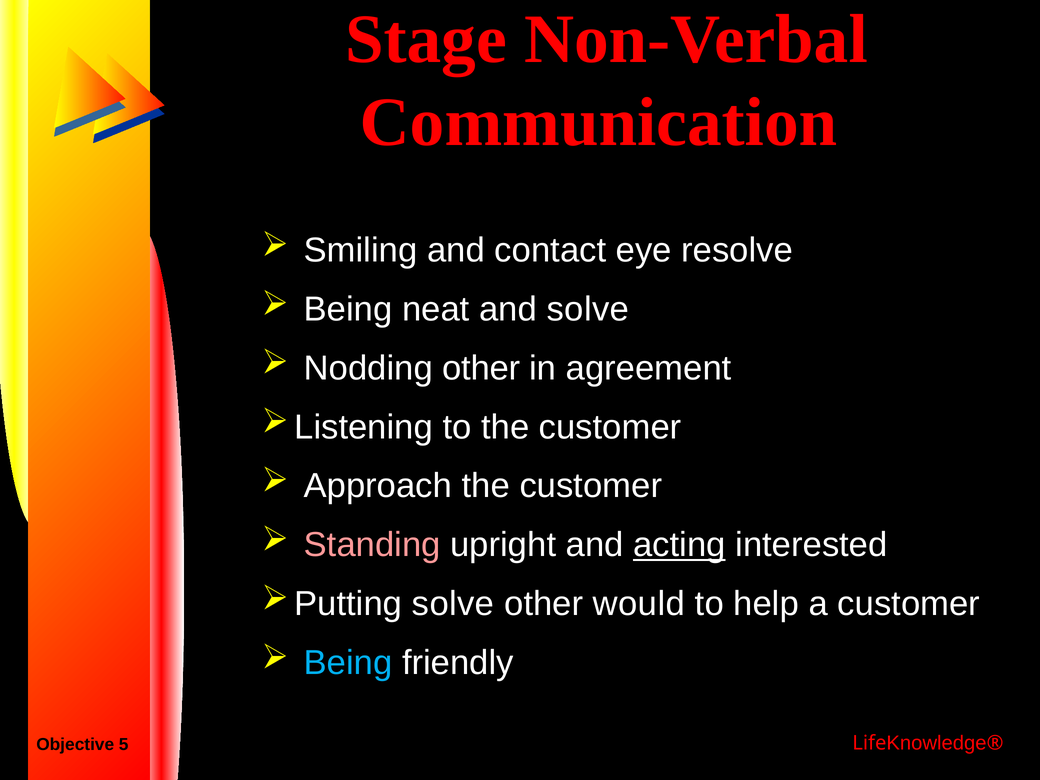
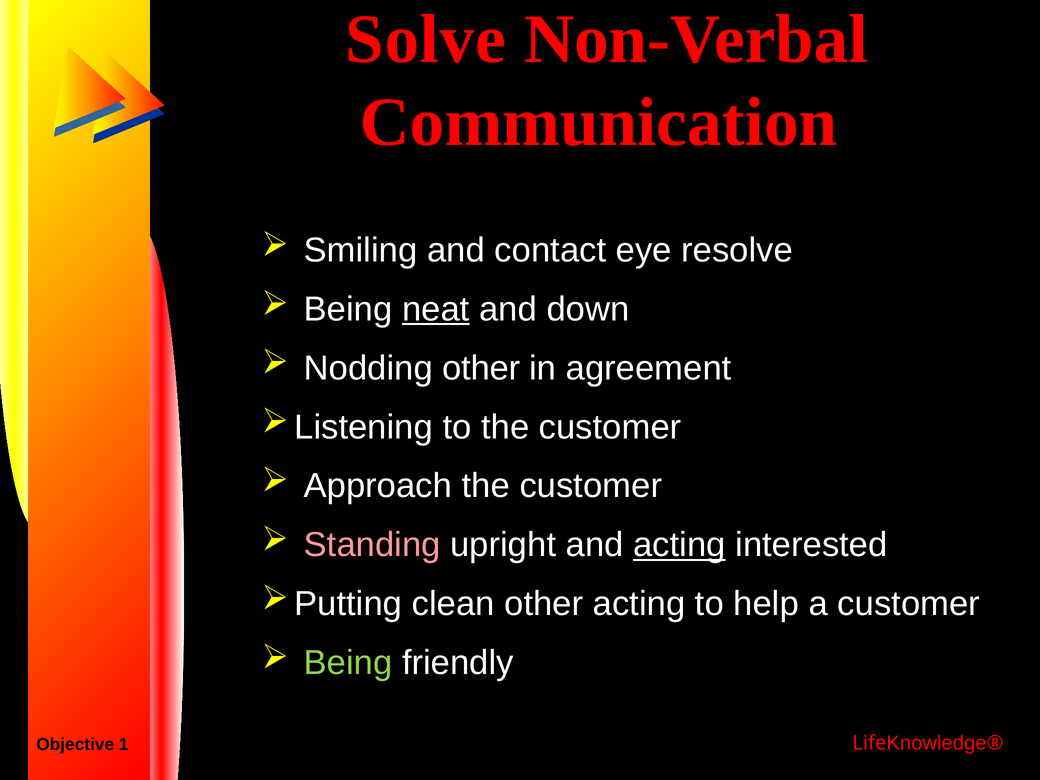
Stage: Stage -> Solve
neat underline: none -> present
and solve: solve -> down
solve at (453, 604): solve -> clean
other would: would -> acting
Being at (348, 663) colour: light blue -> light green
5: 5 -> 1
